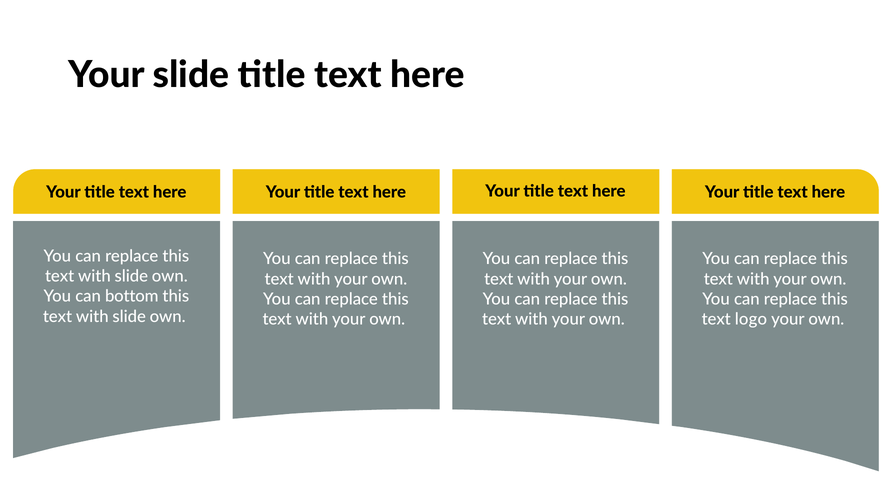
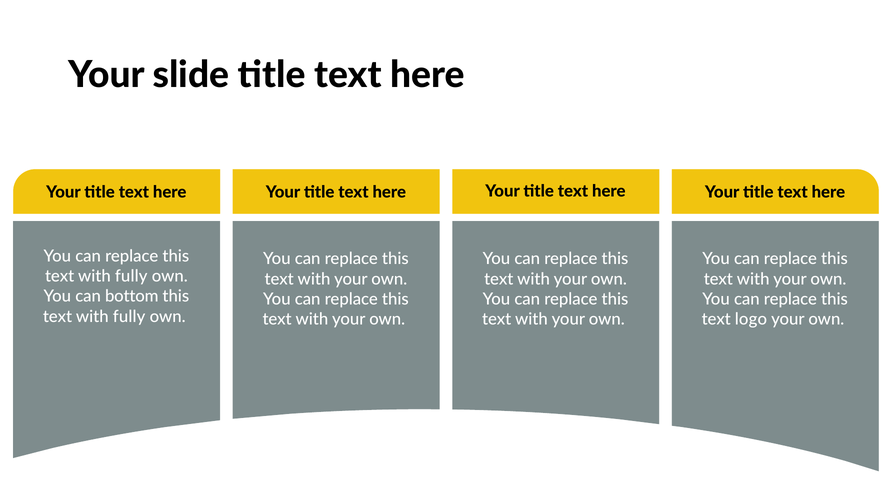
slide at (131, 276): slide -> fully
slide at (129, 316): slide -> fully
